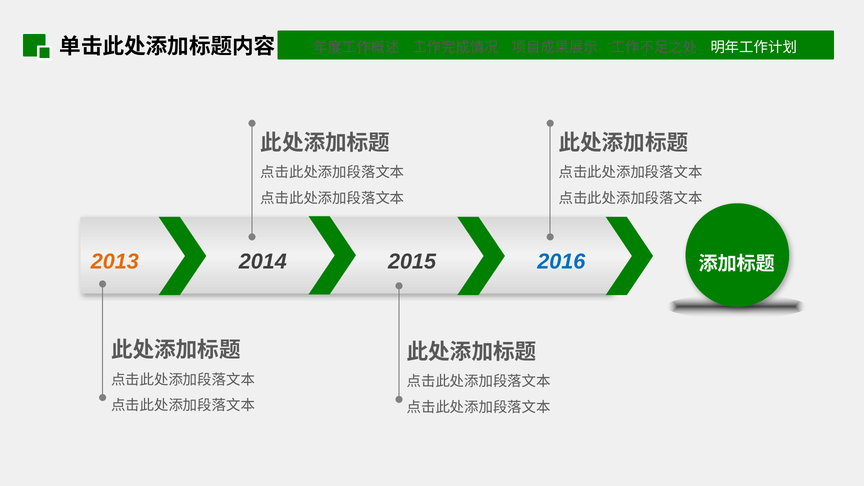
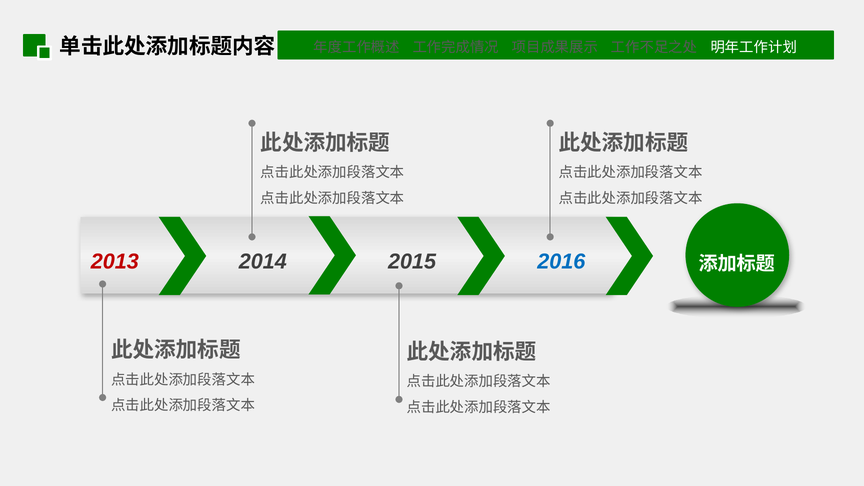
2013 colour: orange -> red
